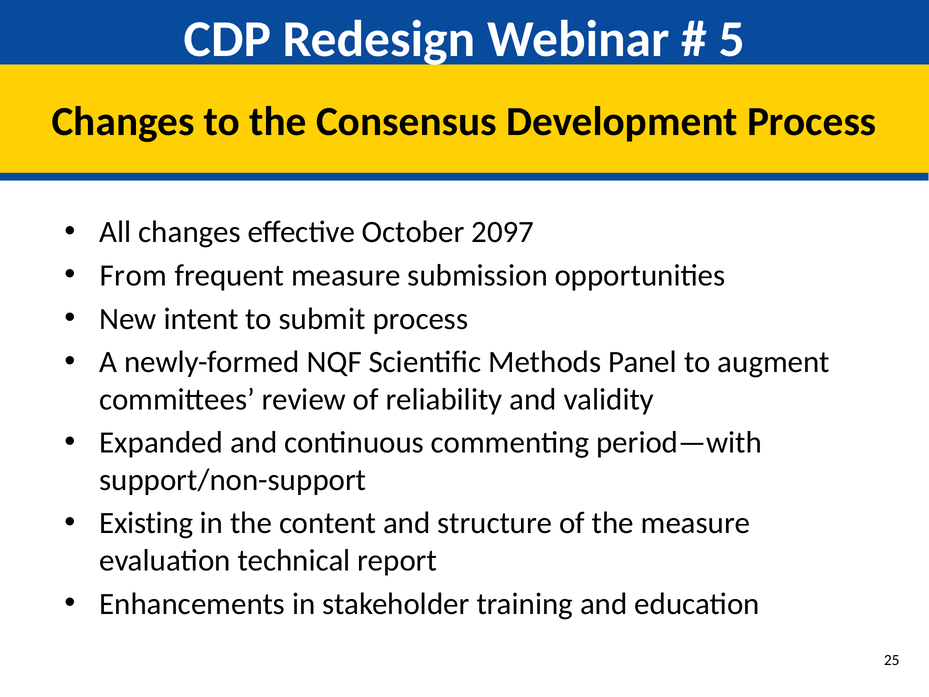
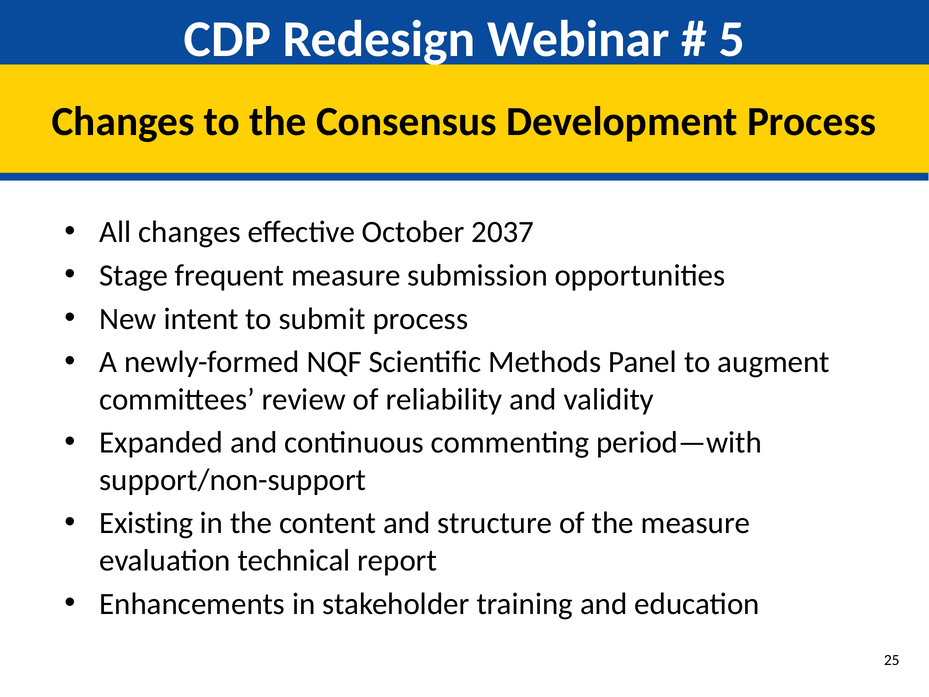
2097: 2097 -> 2037
From: From -> Stage
